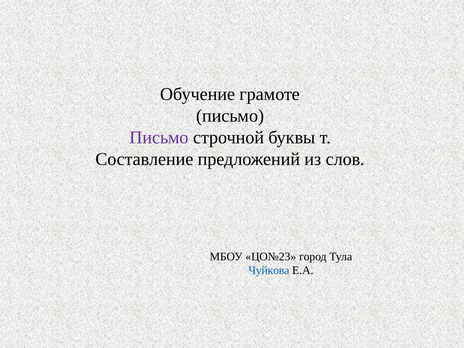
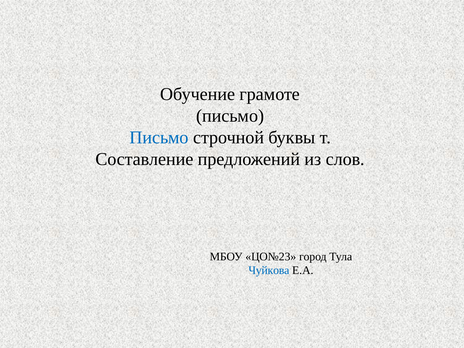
Письмо at (159, 137) colour: purple -> blue
